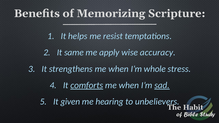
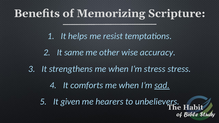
apply: apply -> other
I’m whole: whole -> stress
comforts underline: present -> none
hearing: hearing -> hearers
